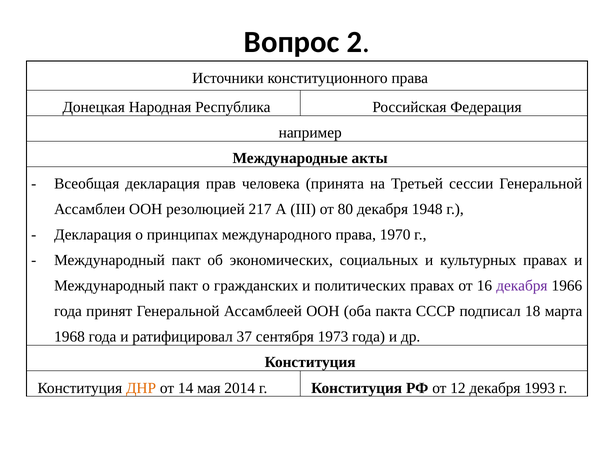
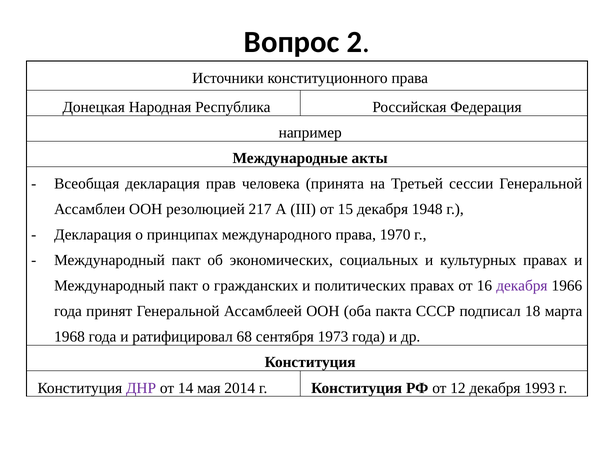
80: 80 -> 15
37: 37 -> 68
ДНР colour: orange -> purple
